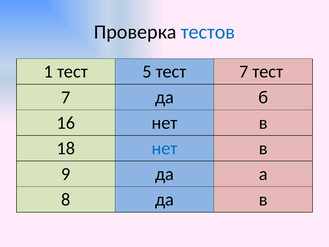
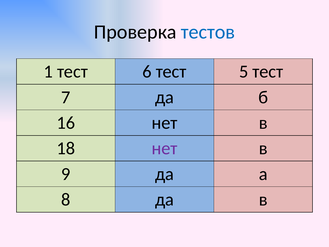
5: 5 -> 6
7 at (244, 72): 7 -> 5
нет at (165, 148) colour: blue -> purple
